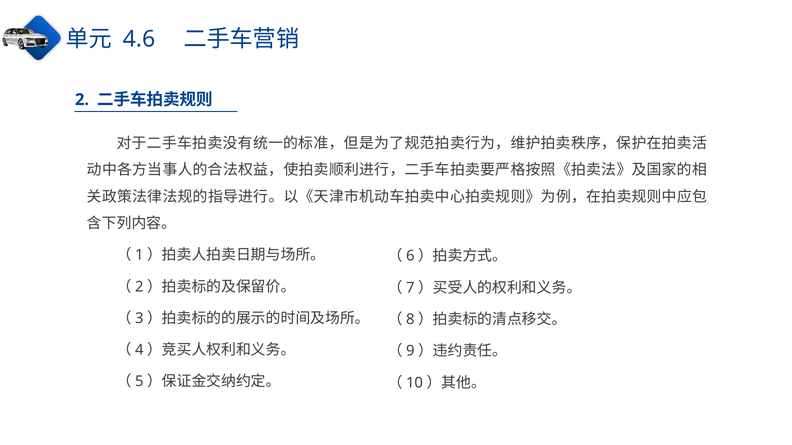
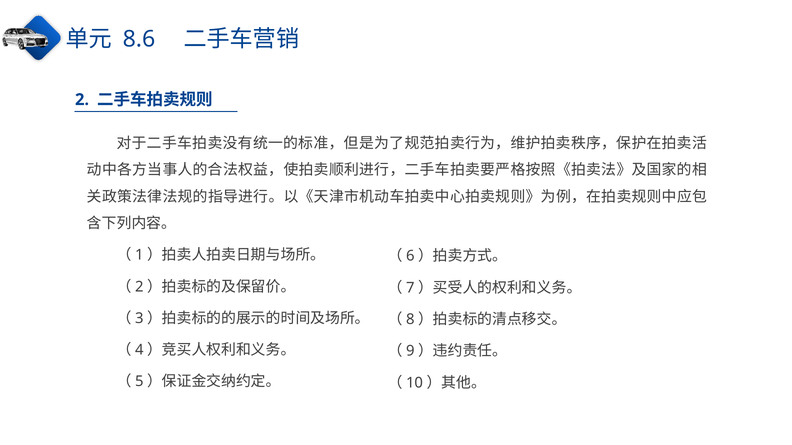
4.6: 4.6 -> 8.6
